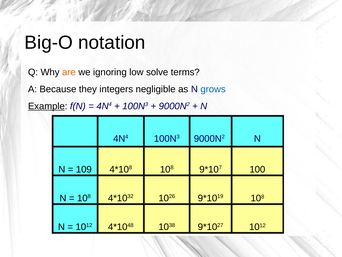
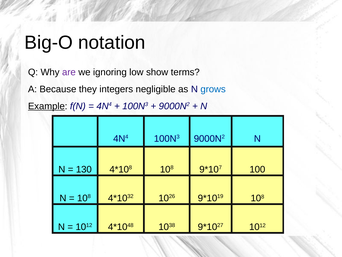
are colour: orange -> purple
solve: solve -> show
109: 109 -> 130
